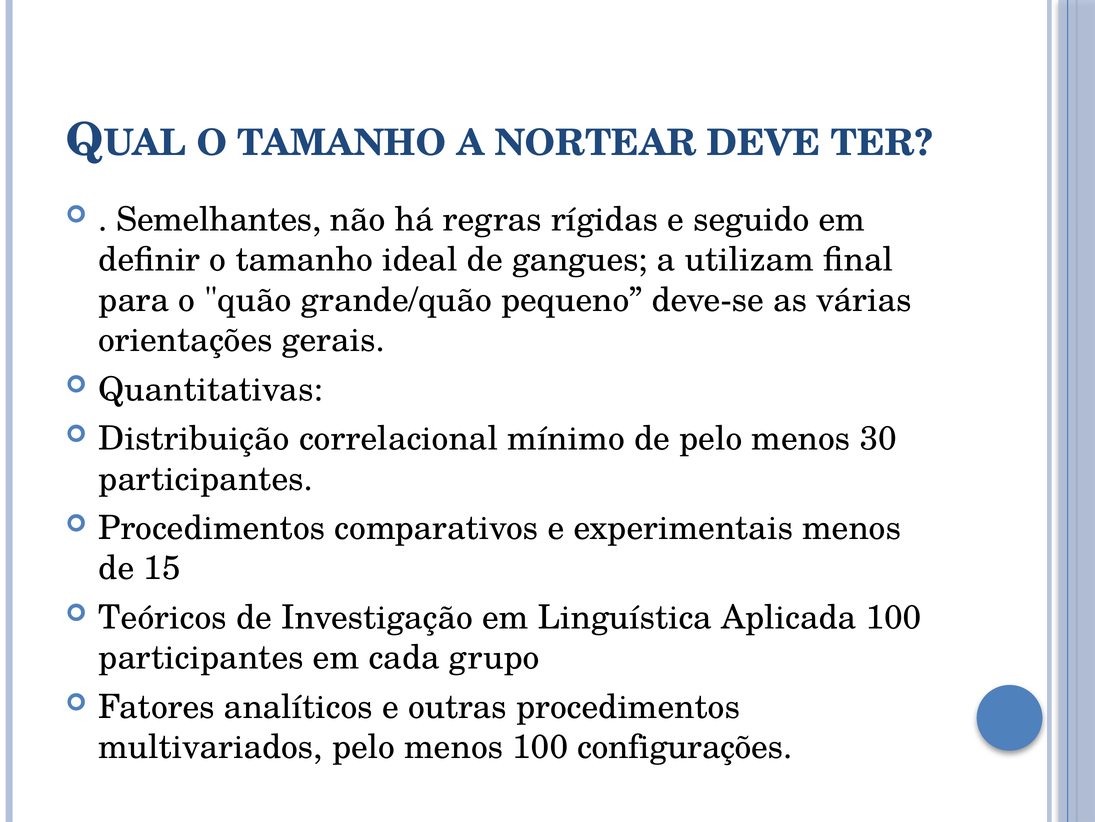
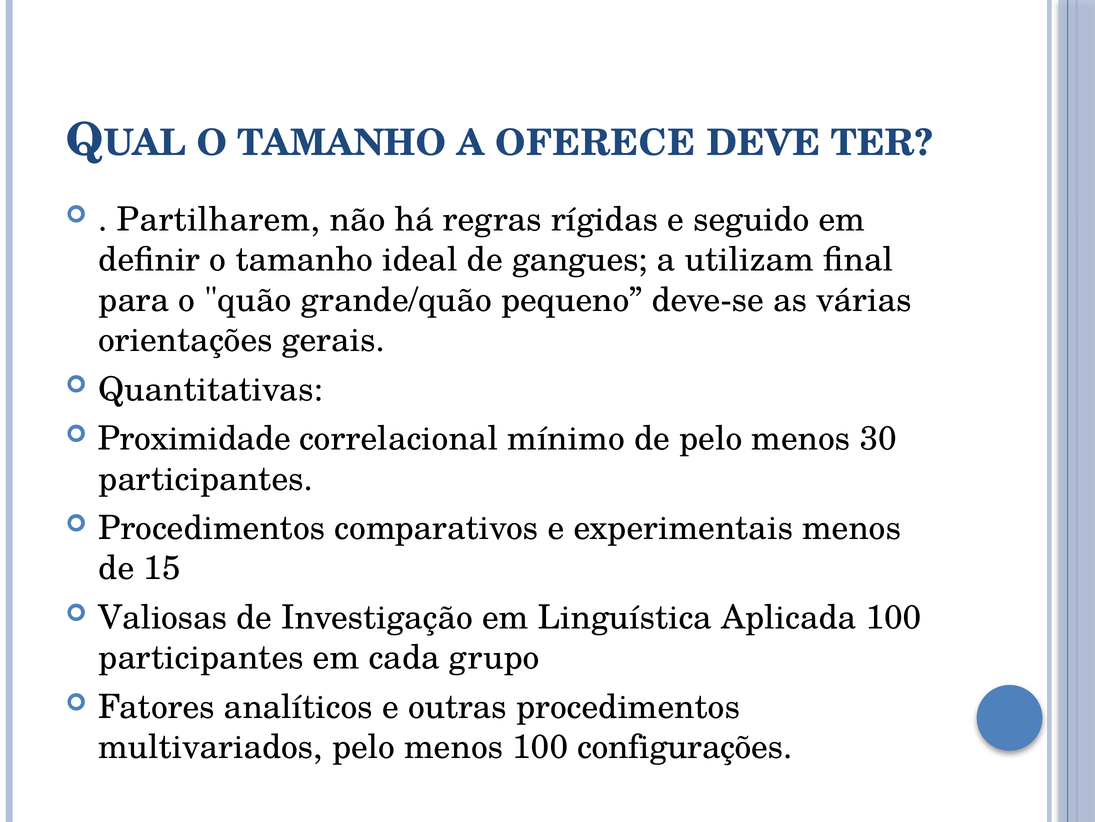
NORTEAR: NORTEAR -> OFERECE
Semelhantes: Semelhantes -> Partilharem
Distribuição: Distribuição -> Proximidade
Teóricos: Teóricos -> Valiosas
